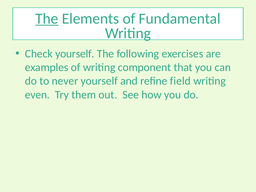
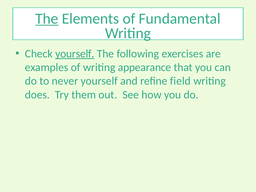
yourself at (75, 54) underline: none -> present
component: component -> appearance
even: even -> does
